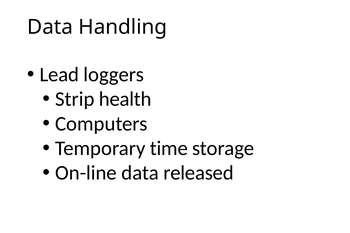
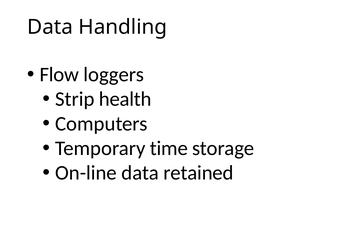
Lead: Lead -> Flow
released: released -> retained
